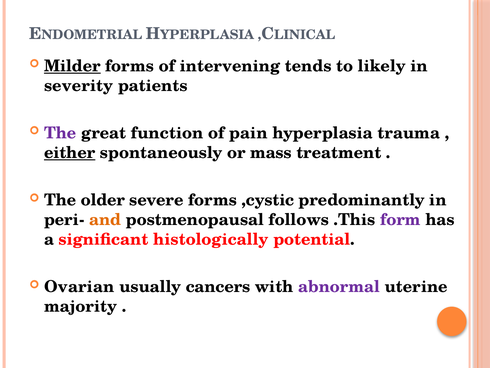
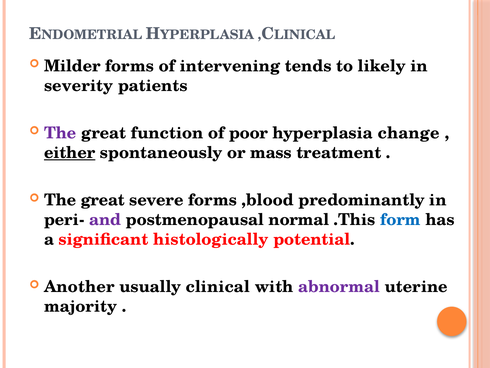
Milder underline: present -> none
pain: pain -> poor
trauma: trauma -> change
older at (103, 200): older -> great
,cystic: ,cystic -> ,blood
and colour: orange -> purple
follows: follows -> normal
form colour: purple -> blue
Ovarian: Ovarian -> Another
cancers: cancers -> clinical
